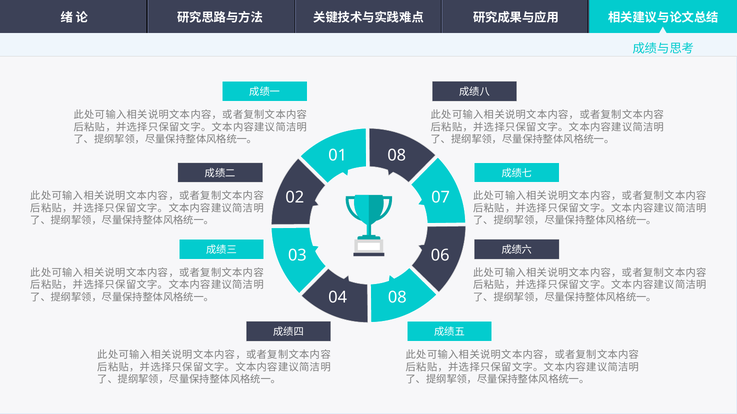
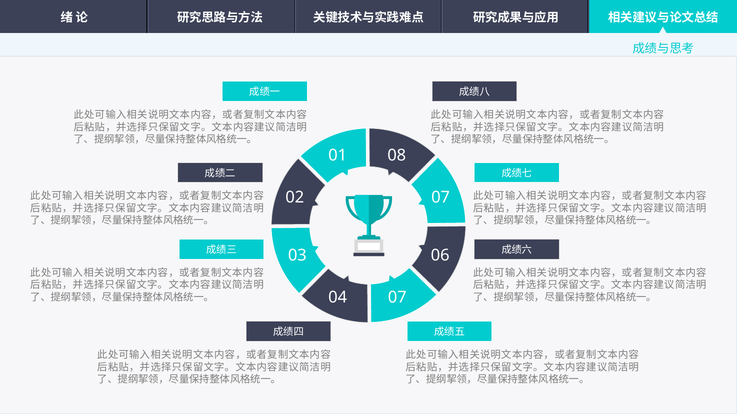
04 08: 08 -> 07
